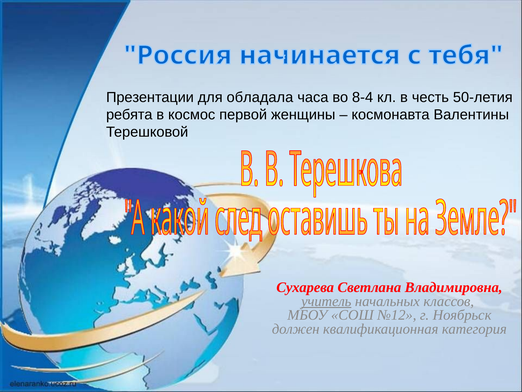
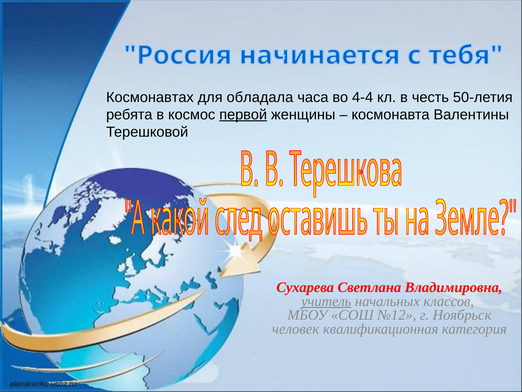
Презентации: Презентации -> Космонавтах
8-4: 8-4 -> 4-4
первой underline: none -> present
должен: должен -> человек
